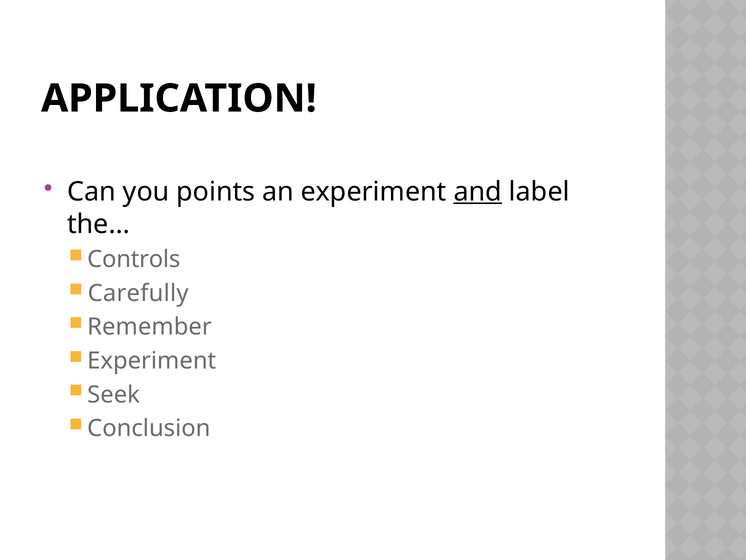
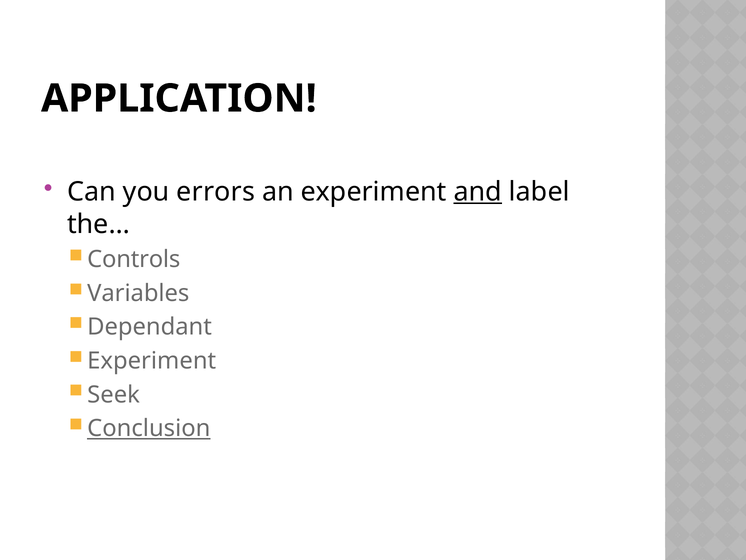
points: points -> errors
Carefully: Carefully -> Variables
Remember: Remember -> Dependant
Conclusion underline: none -> present
